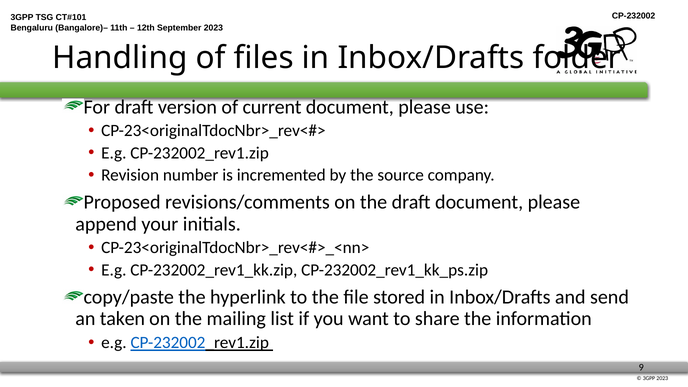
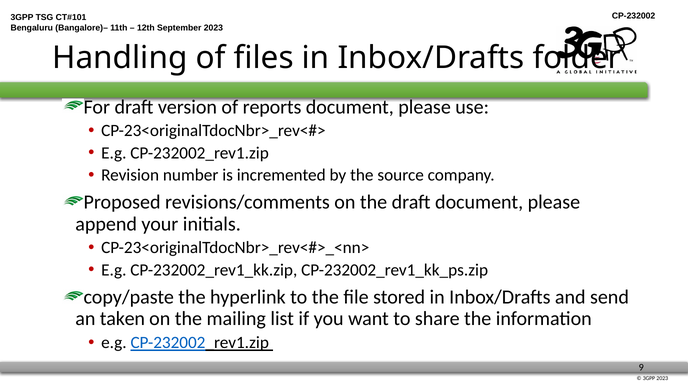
current: current -> reports
